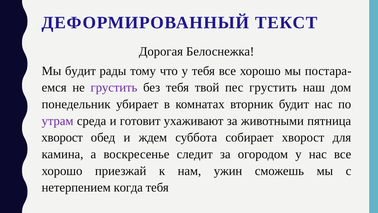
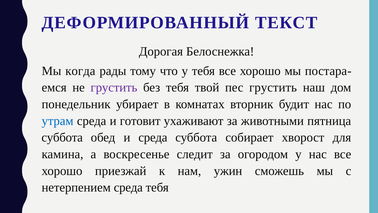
Мы будит: будит -> когда
утрам colour: purple -> blue
хворост at (62, 137): хворост -> суббота
и ждем: ждем -> среда
нетерпением когда: когда -> среда
